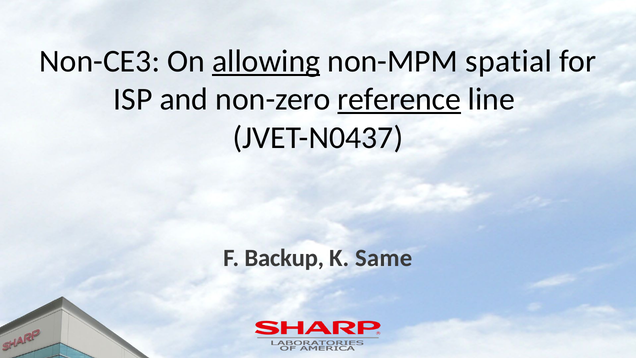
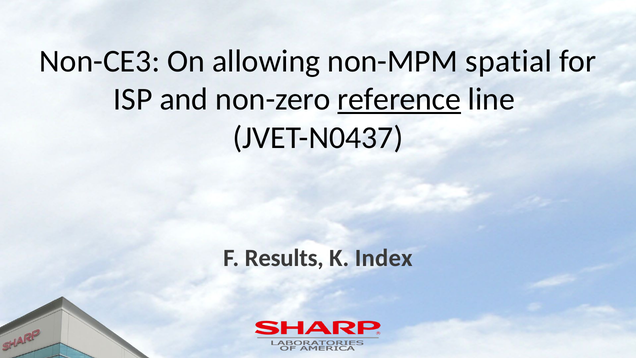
allowing at (266, 61) underline: present -> none
Backup: Backup -> Results
Same: Same -> Index
